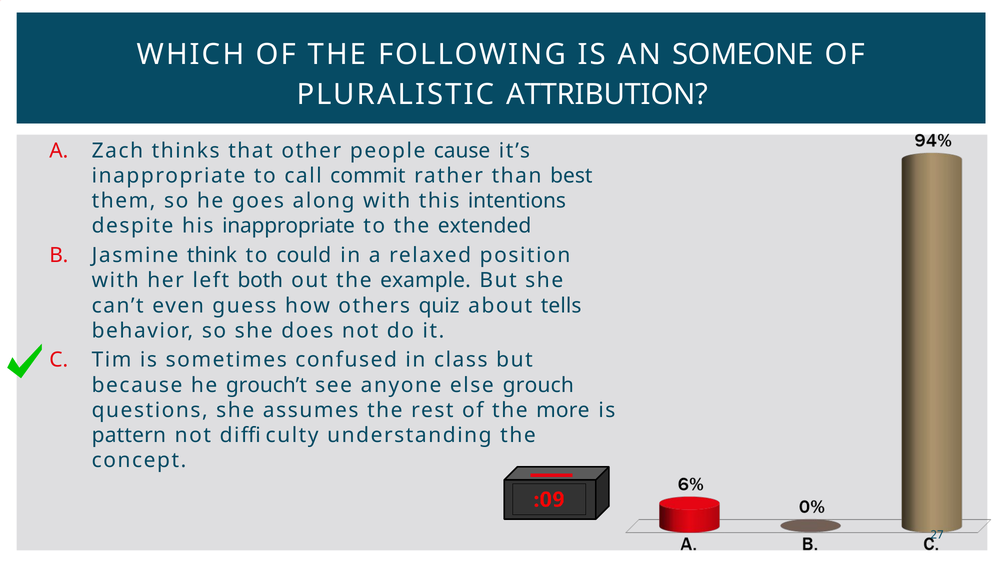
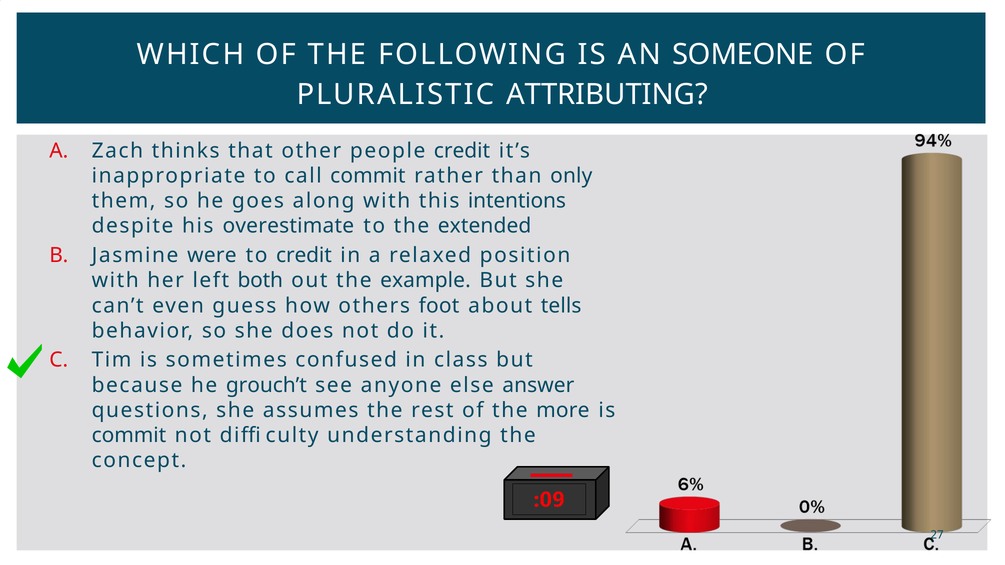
ATTRIBUTION: ATTRIBUTION -> ATTRIBUTING
people cause: cause -> credit
best: best -> only
his inappropriate: inappropriate -> overestimate
think: think -> were
to could: could -> credit
quiz: quiz -> foot
grouch: grouch -> answer
pattern at (129, 436): pattern -> commit
